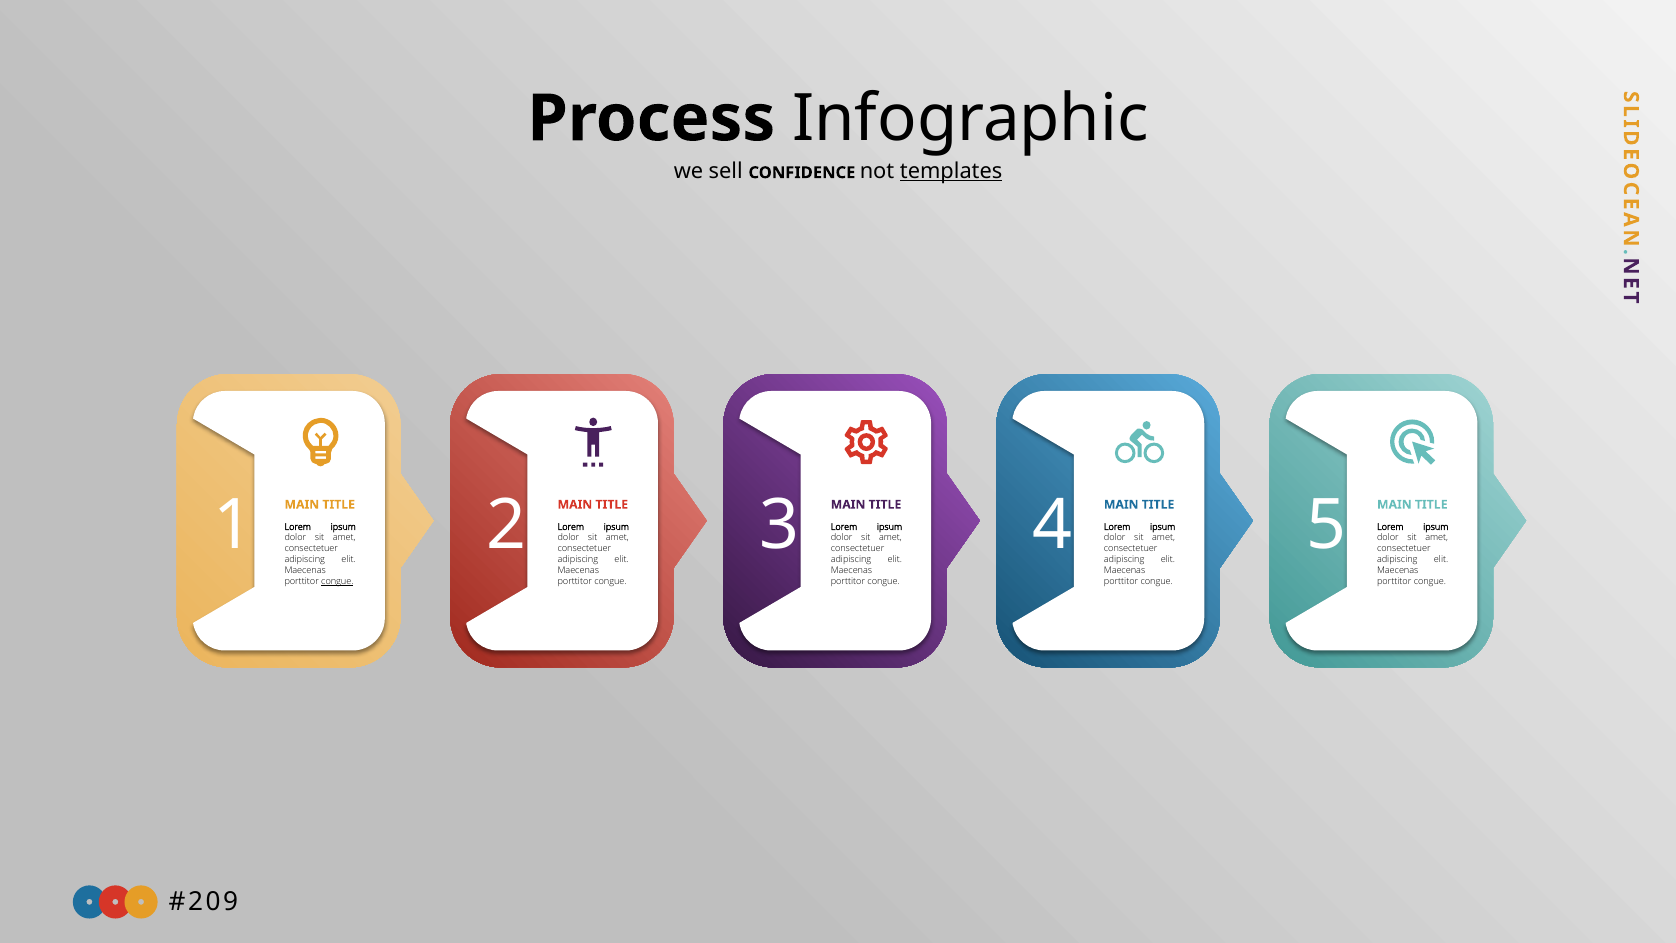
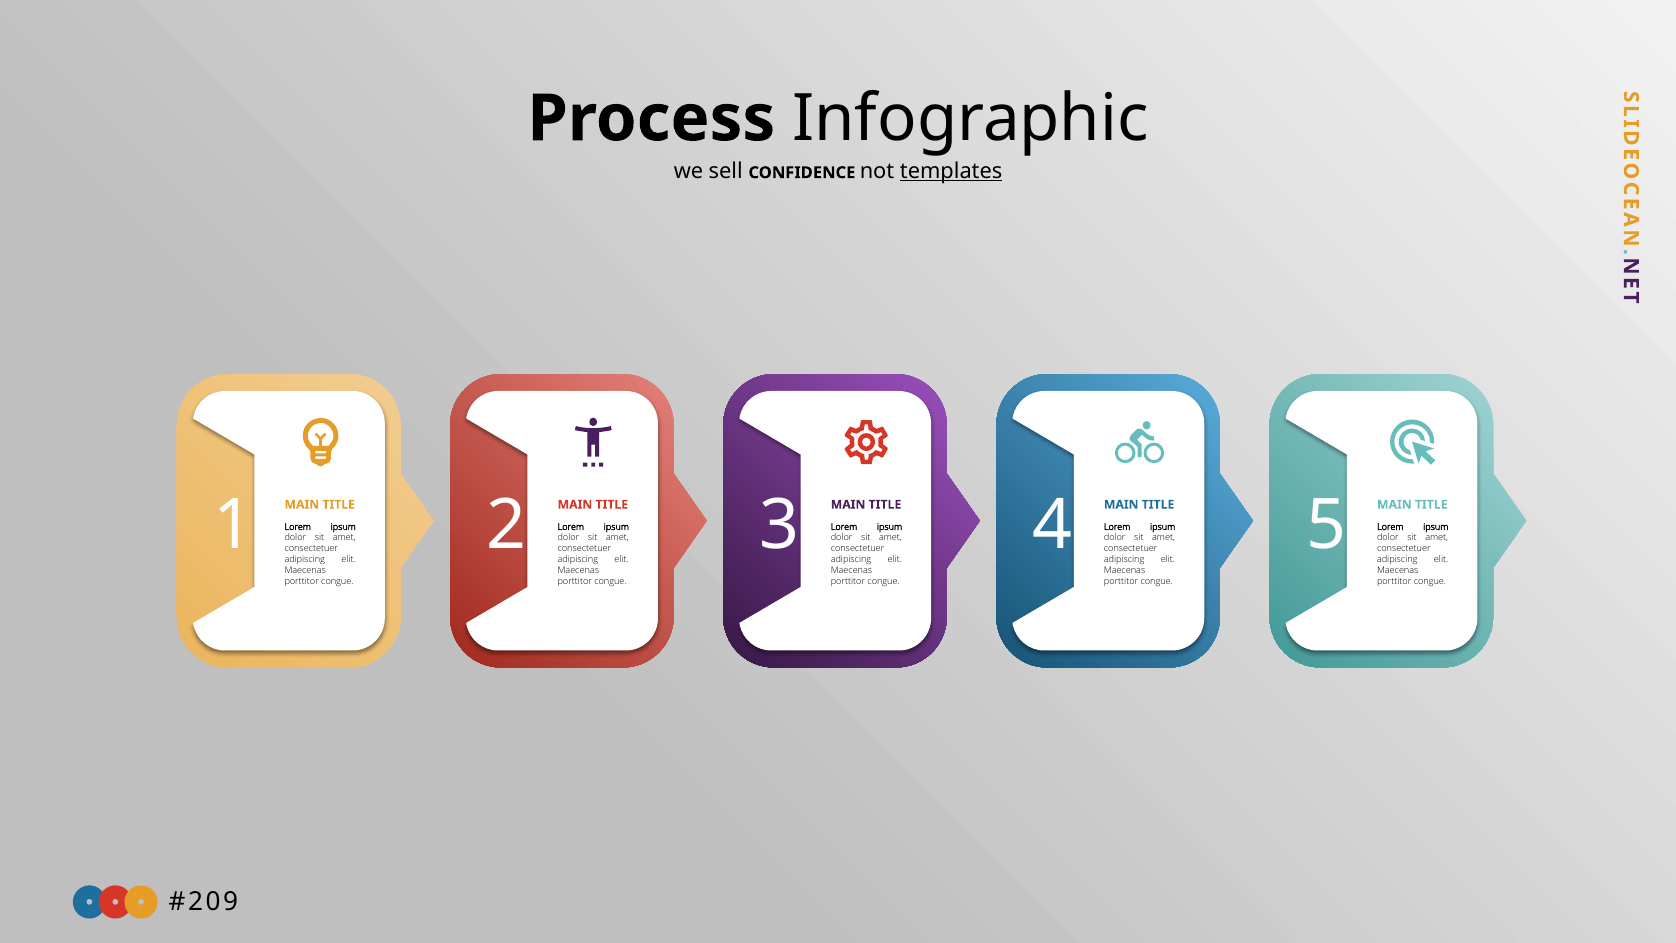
congue at (337, 582) underline: present -> none
